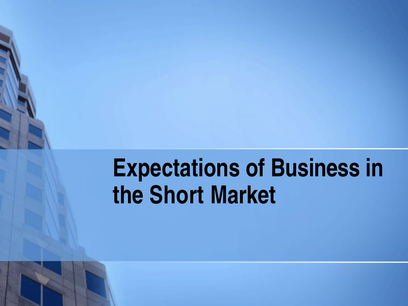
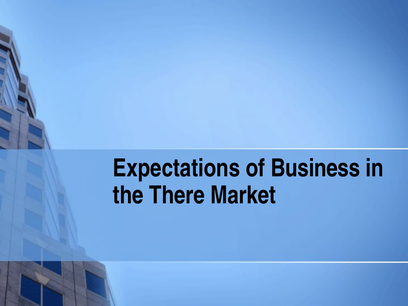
Short: Short -> There
